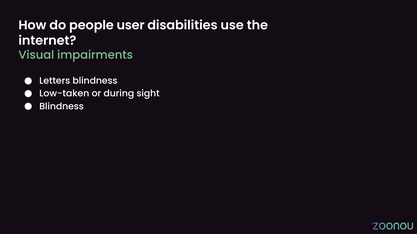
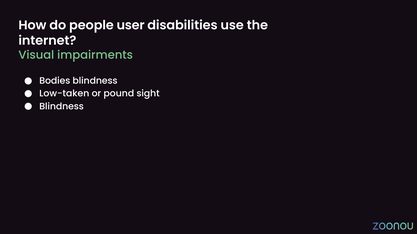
Letters: Letters -> Bodies
during: during -> pound
